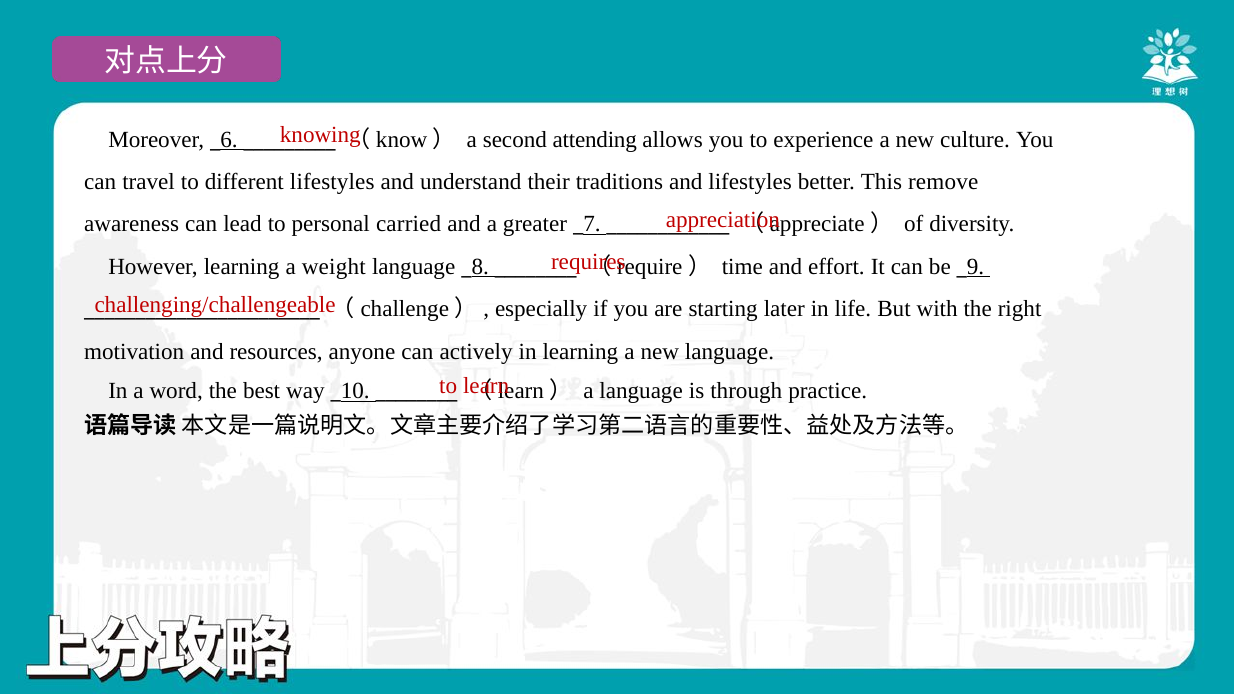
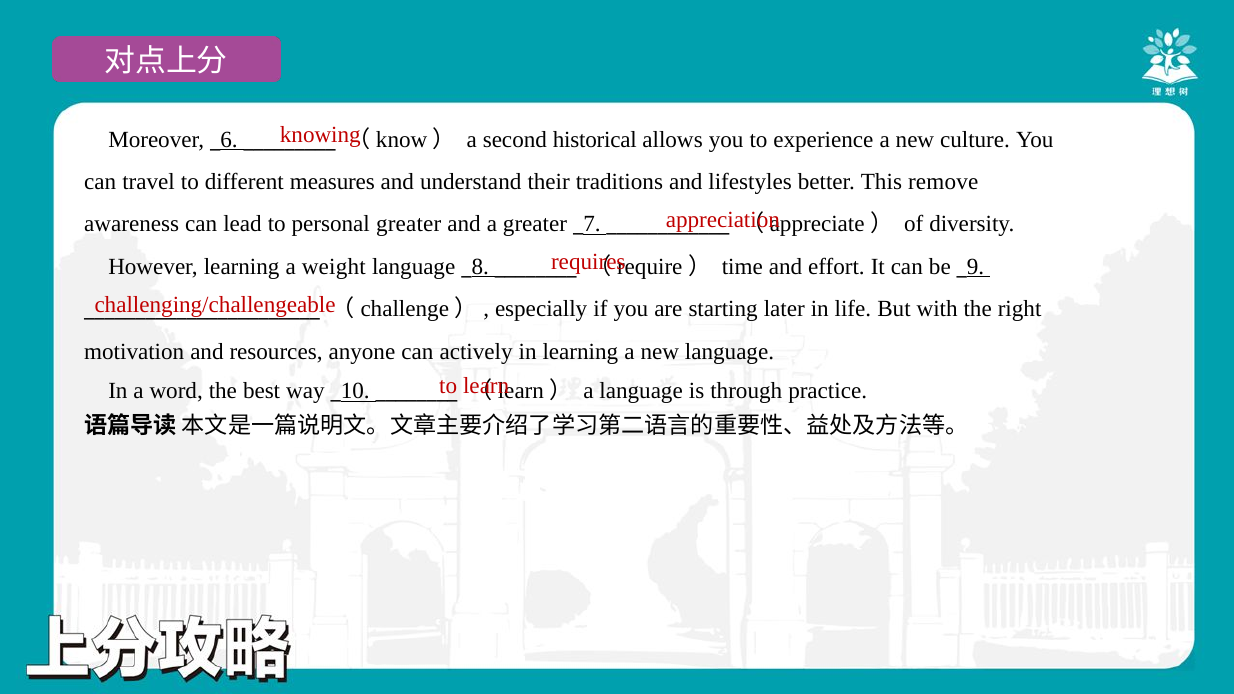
attending: attending -> historical
different lifestyles: lifestyles -> measures
personal carried: carried -> greater
